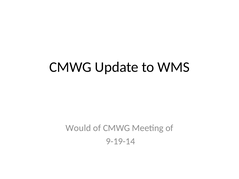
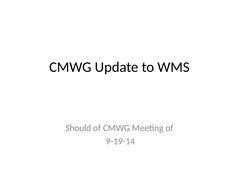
Would: Would -> Should
